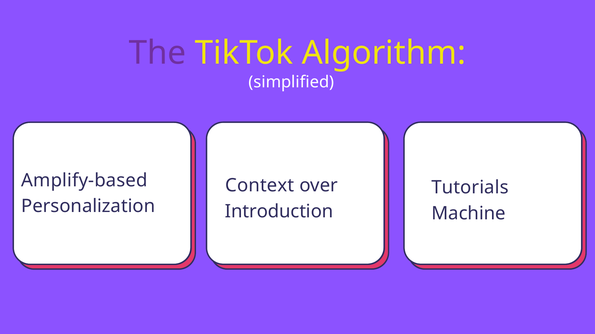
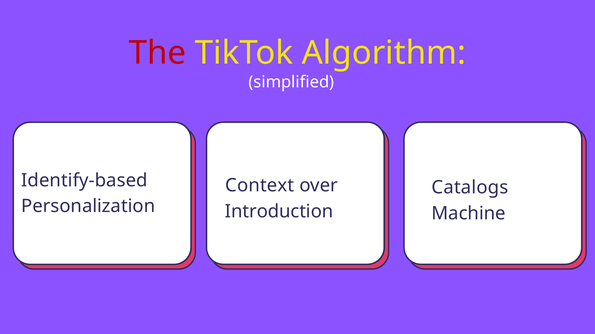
The colour: purple -> red
Amplify-based: Amplify-based -> Identify-based
Tutorials: Tutorials -> Catalogs
